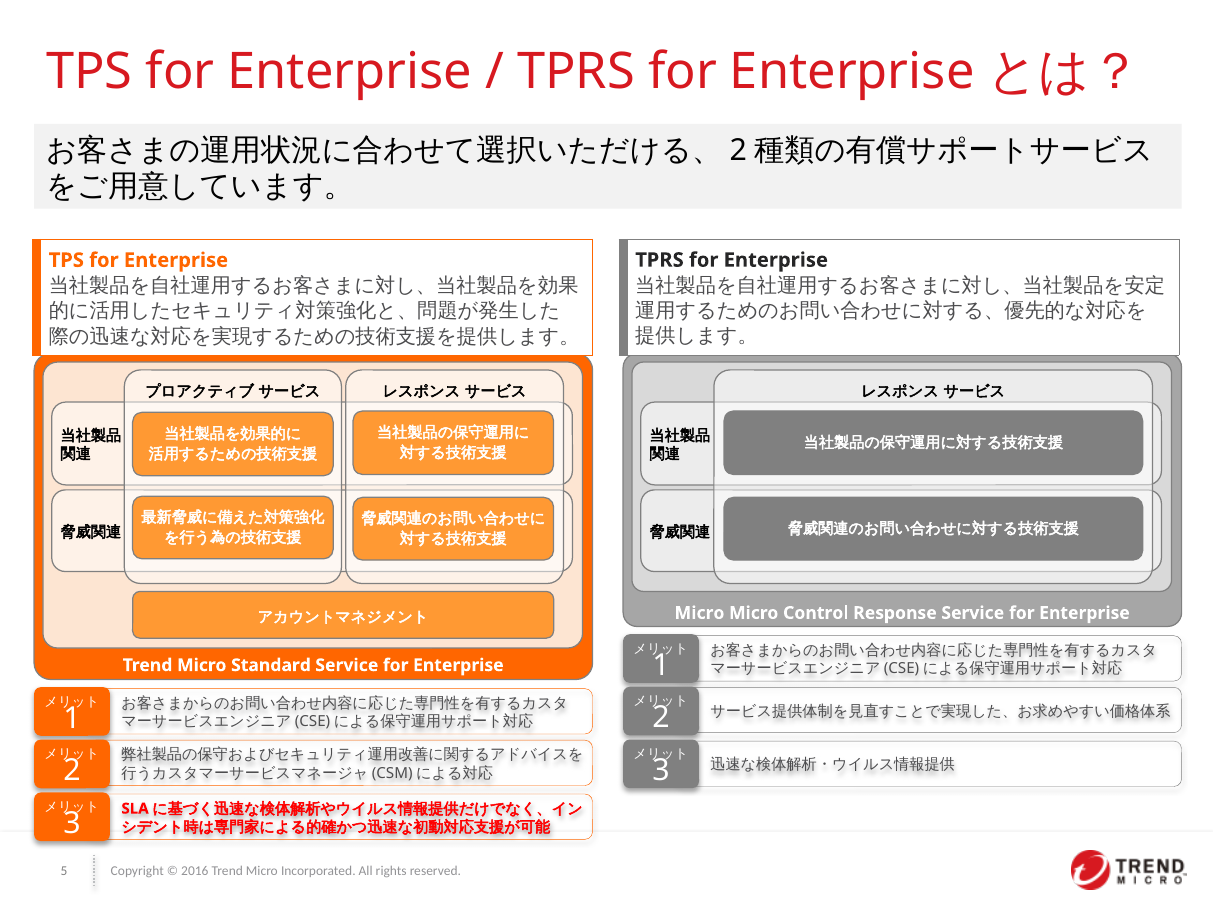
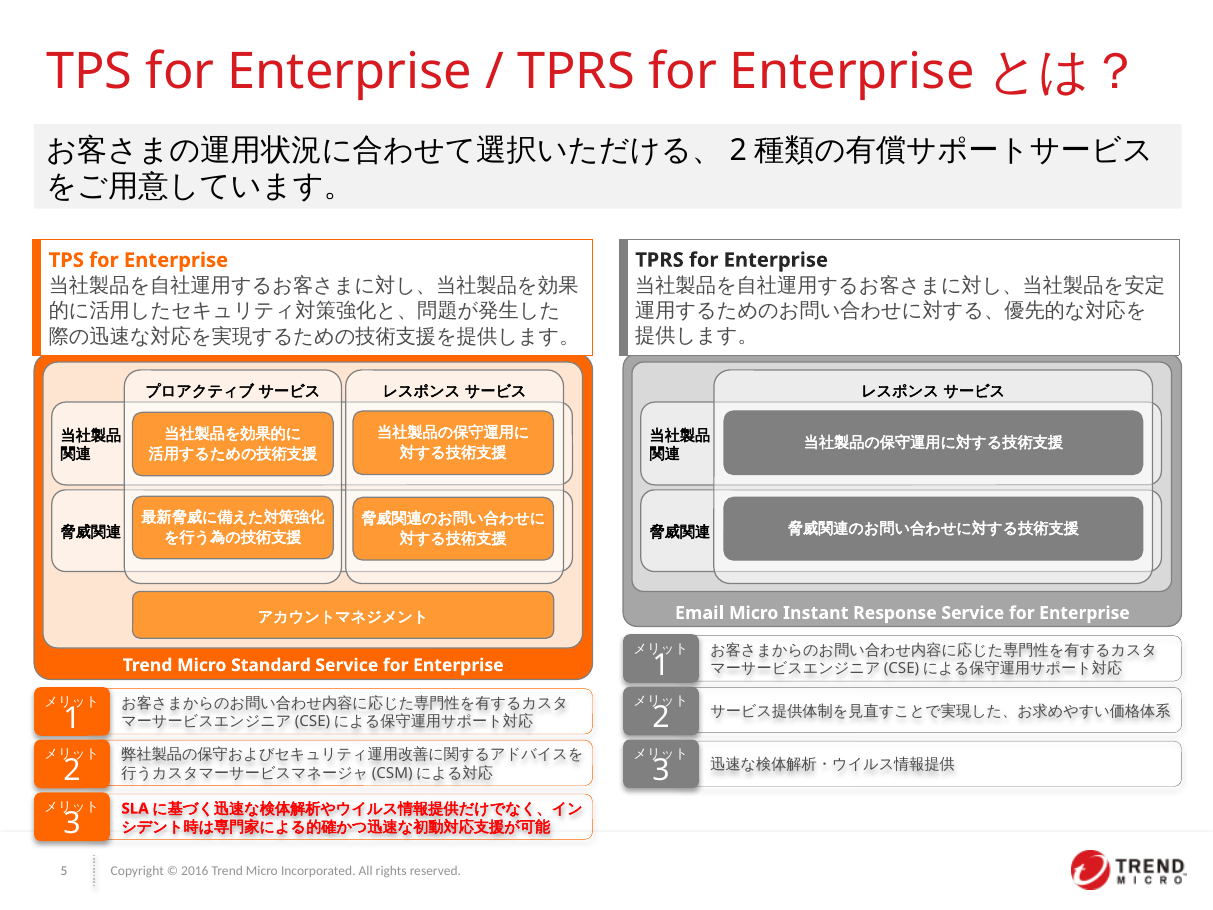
Micro at (700, 613): Micro -> Email
Control: Control -> Instant
